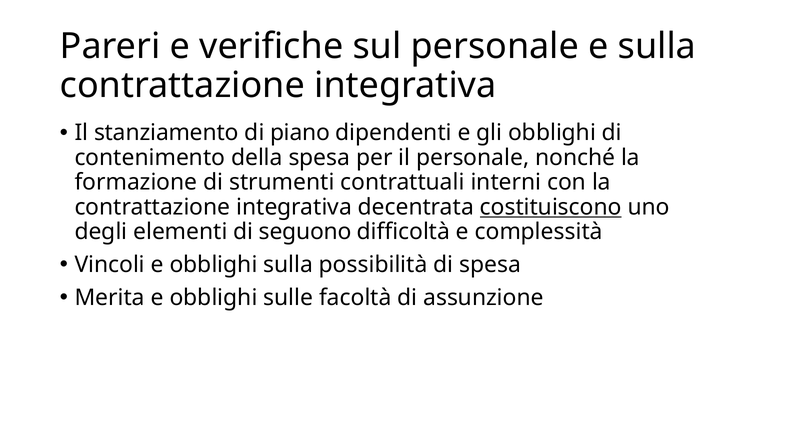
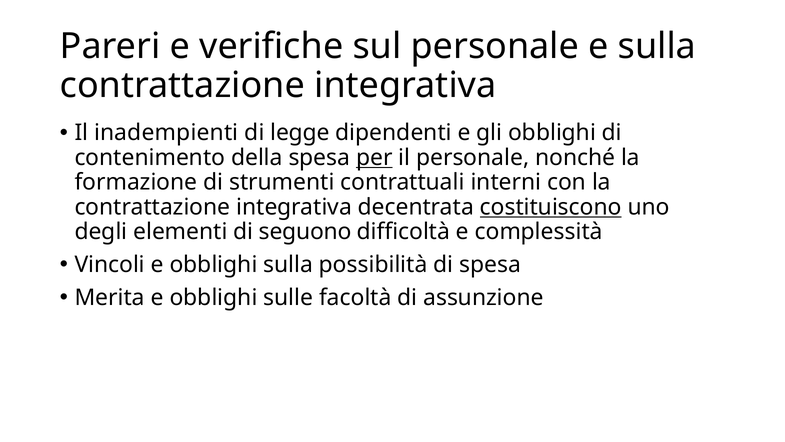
stanziamento: stanziamento -> inadempienti
piano: piano -> legge
per underline: none -> present
